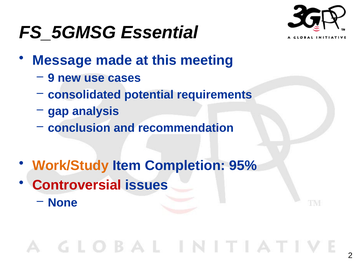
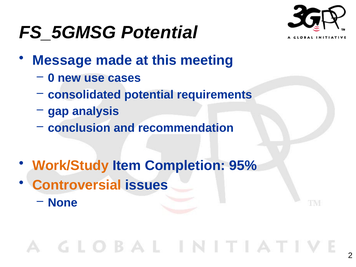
FS_5GMSG Essential: Essential -> Potential
9: 9 -> 0
Controversial colour: red -> orange
